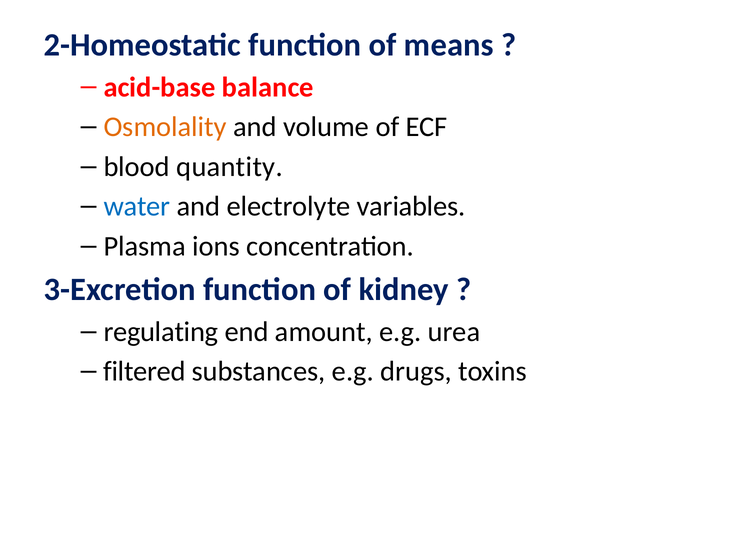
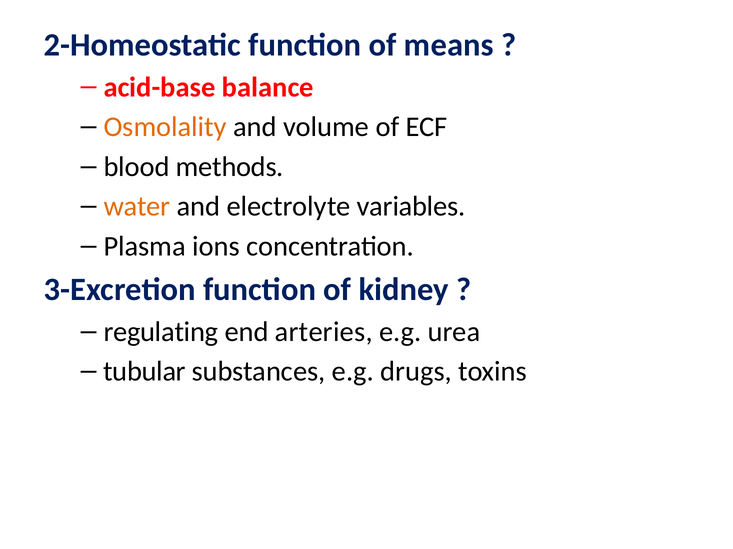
quantity: quantity -> methods
water colour: blue -> orange
amount: amount -> arteries
filtered: filtered -> tubular
